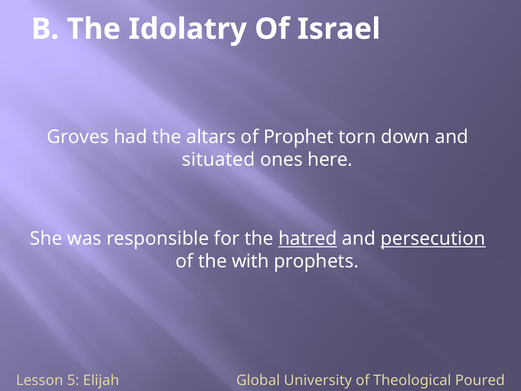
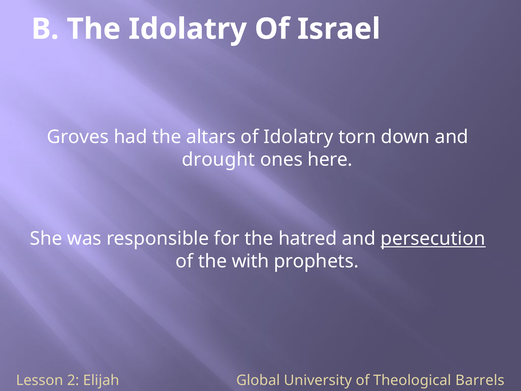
of Prophet: Prophet -> Idolatry
situated: situated -> drought
hatred underline: present -> none
5: 5 -> 2
Poured: Poured -> Barrels
